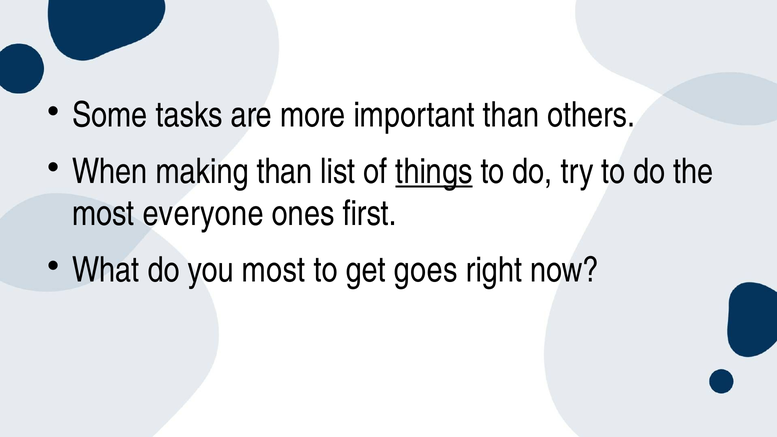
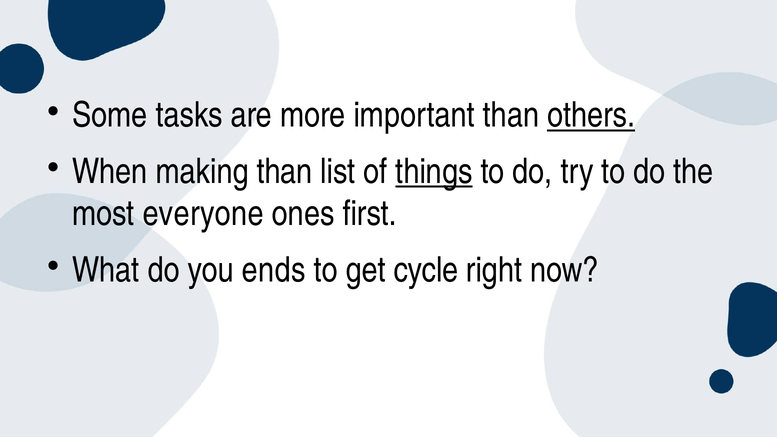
others underline: none -> present
you most: most -> ends
goes: goes -> cycle
